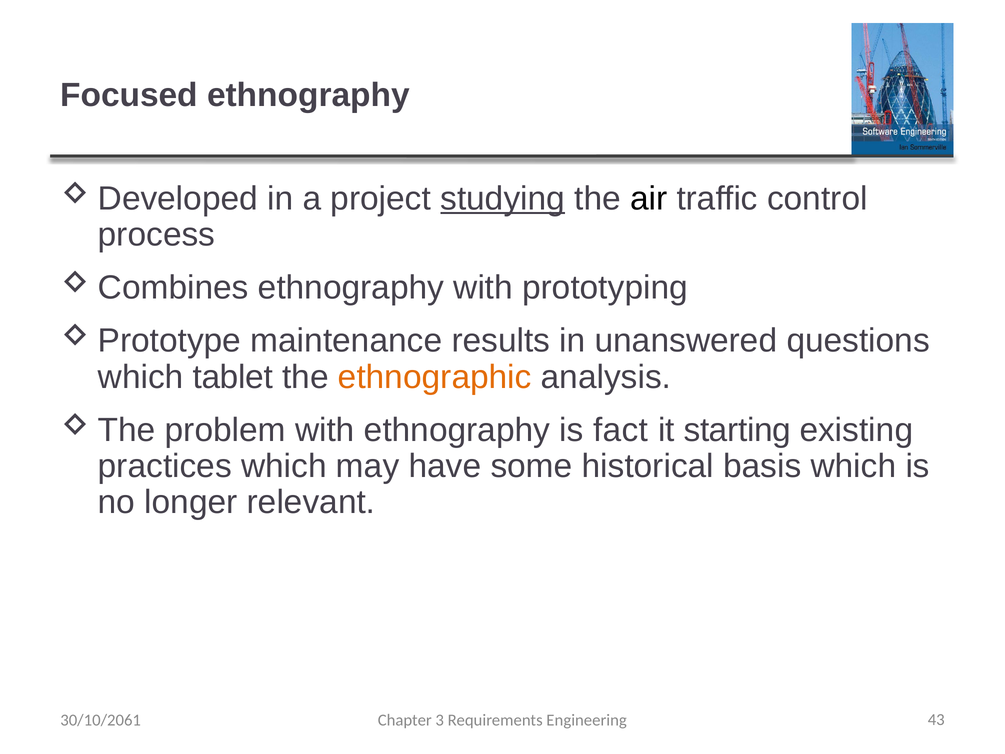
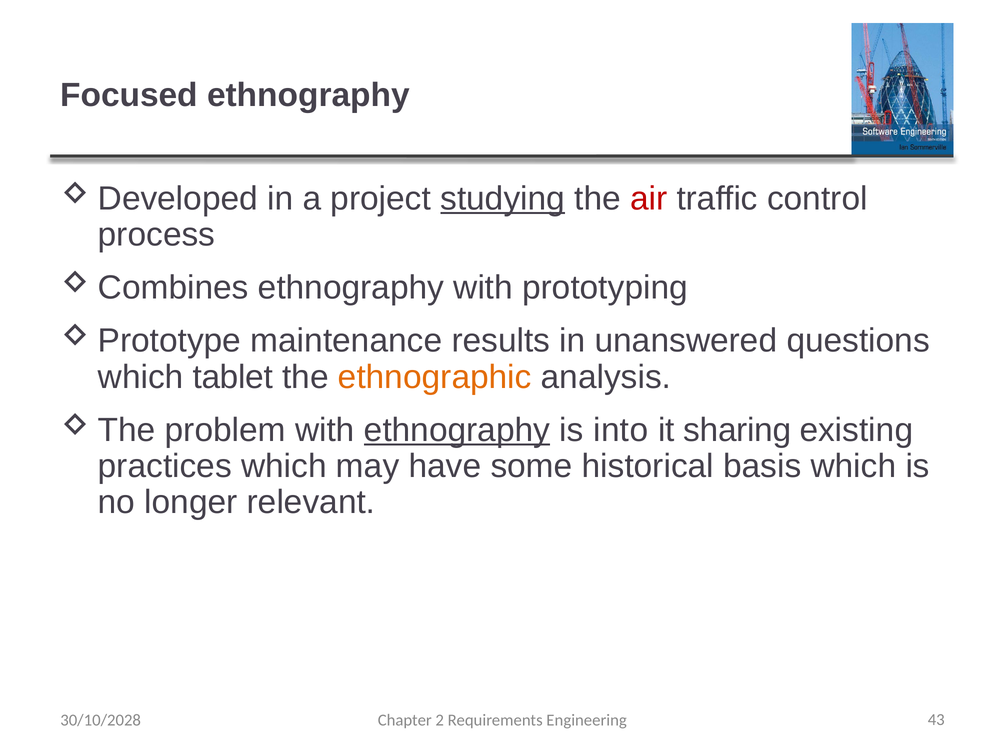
air colour: black -> red
ethnography at (457, 430) underline: none -> present
fact: fact -> into
starting: starting -> sharing
30/10/2061: 30/10/2061 -> 30/10/2028
3: 3 -> 2
